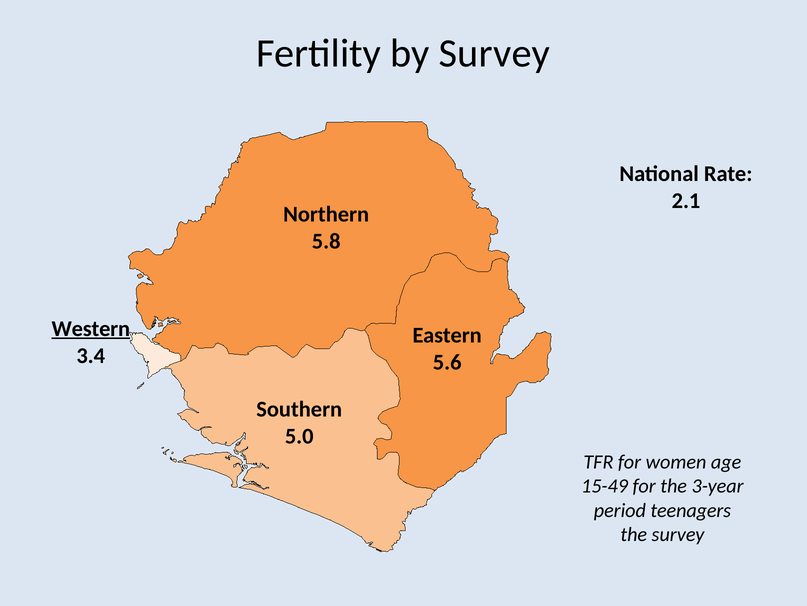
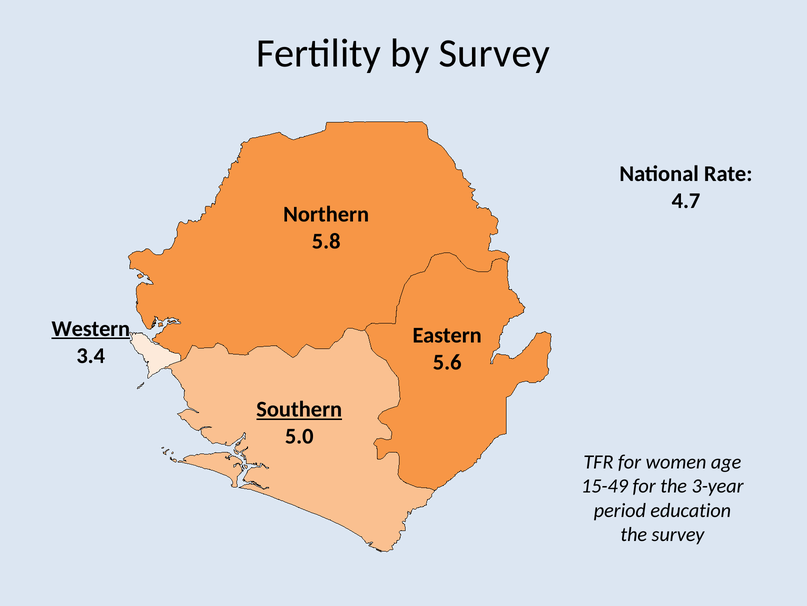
2.1: 2.1 -> 4.7
Southern underline: none -> present
teenagers: teenagers -> education
